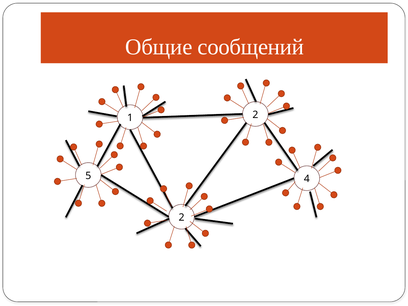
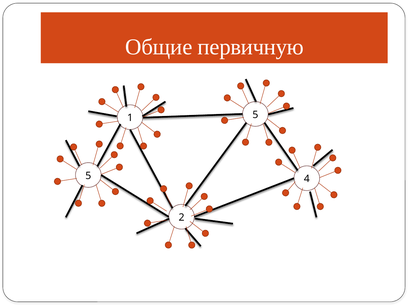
сообщений: сообщений -> первичную
1 2: 2 -> 5
